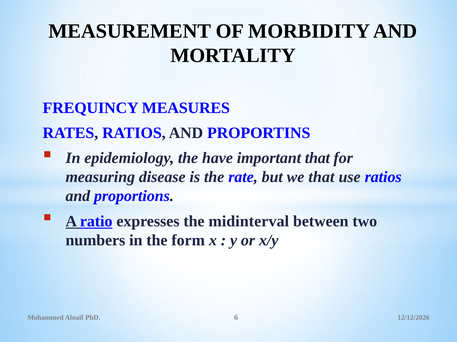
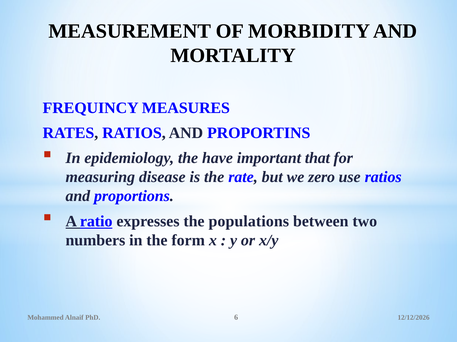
we that: that -> zero
midinterval: midinterval -> populations
